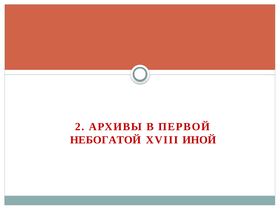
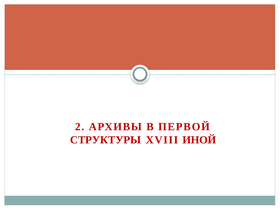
НЕБОГАТОЙ: НЕБОГАТОЙ -> СТРУКТУРЫ
